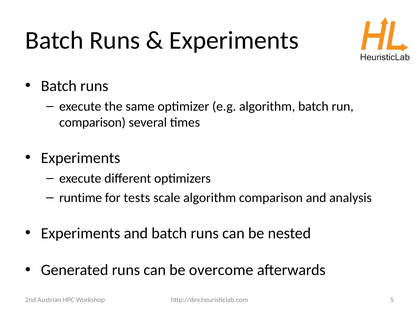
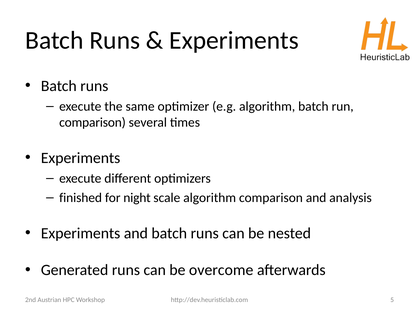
runtime: runtime -> finished
tests: tests -> night
